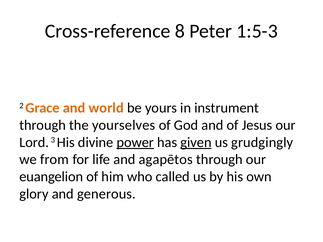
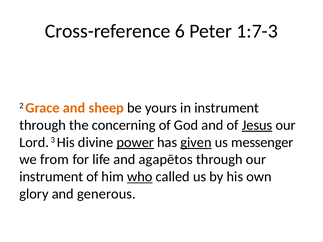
8: 8 -> 6
1:5-3: 1:5-3 -> 1:7-3
world: world -> sheep
yourselves: yourselves -> concerning
Jesus underline: none -> present
grudgingly: grudgingly -> messenger
euangelion at (51, 177): euangelion -> instrument
who underline: none -> present
